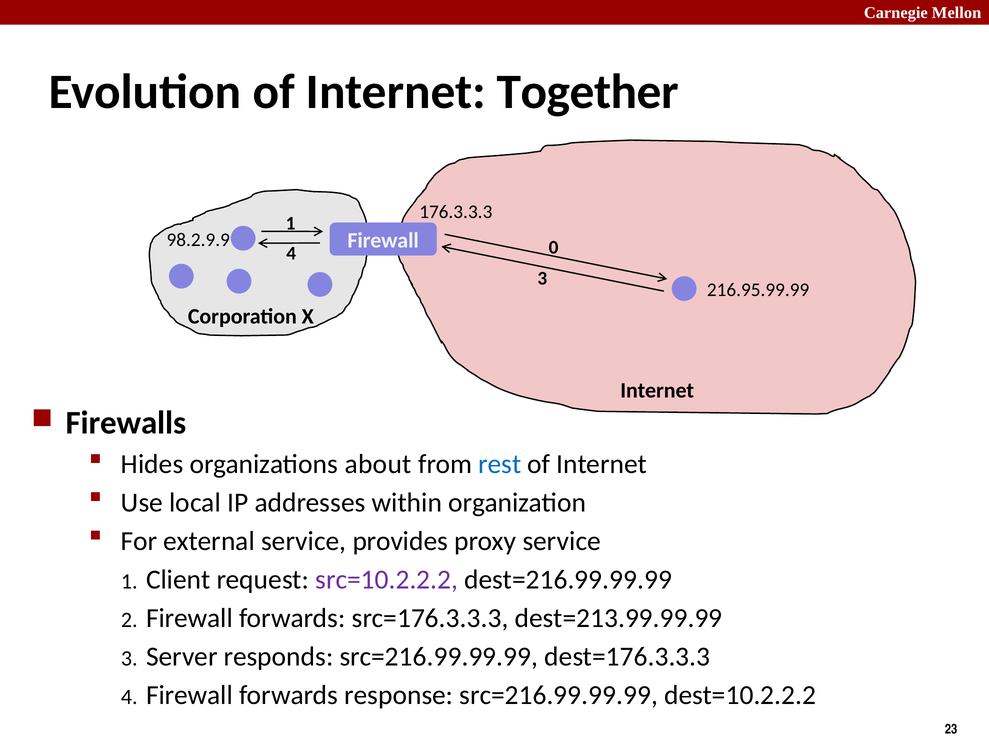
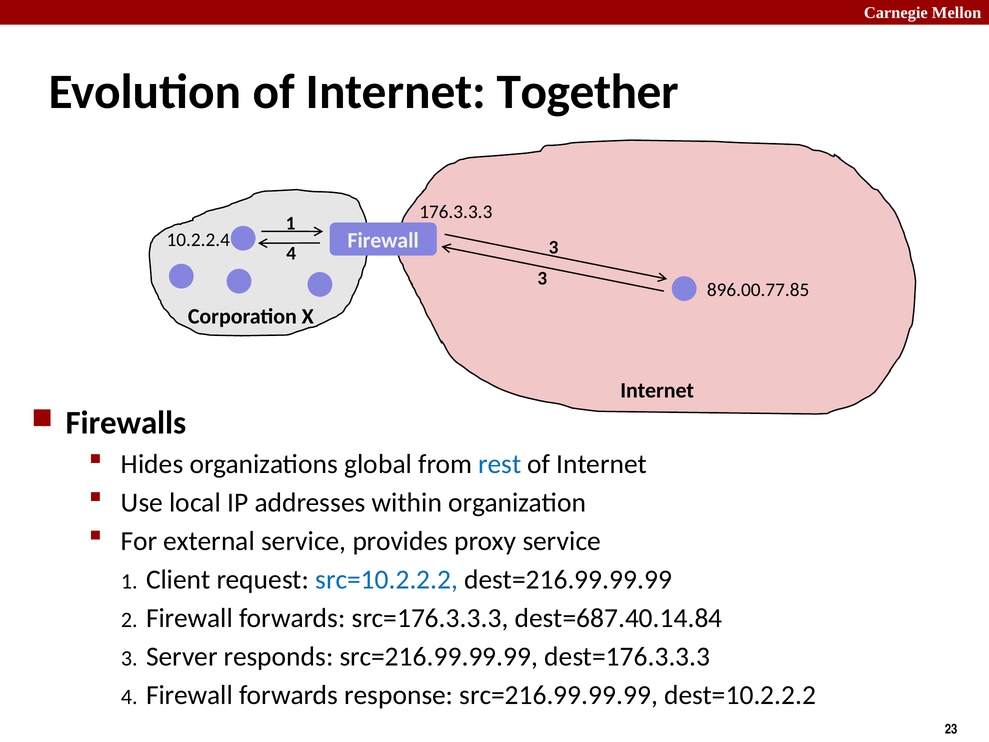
98.2.9.9: 98.2.9.9 -> 10.2.2.4
4 0: 0 -> 3
216.95.99.99: 216.95.99.99 -> 896.00.77.85
about: about -> global
src=10.2.2.2 colour: purple -> blue
dest=213.99.99.99: dest=213.99.99.99 -> dest=687.40.14.84
